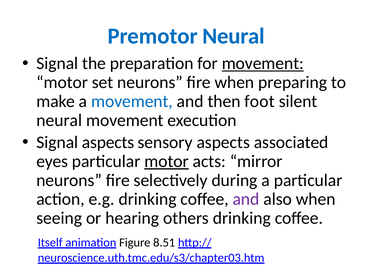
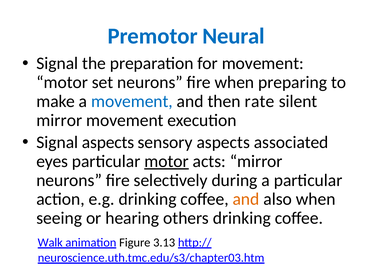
movement at (263, 63) underline: present -> none
foot: foot -> rate
neural at (59, 120): neural -> mirror
and at (246, 199) colour: purple -> orange
Itself: Itself -> Walk
8.51: 8.51 -> 3.13
